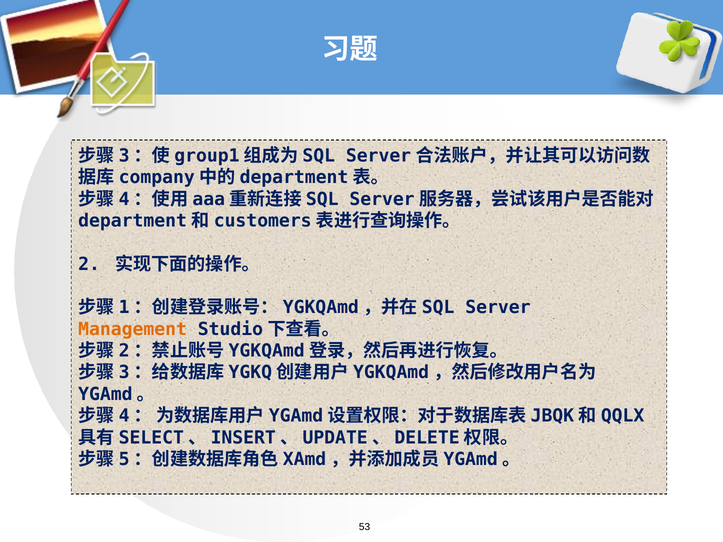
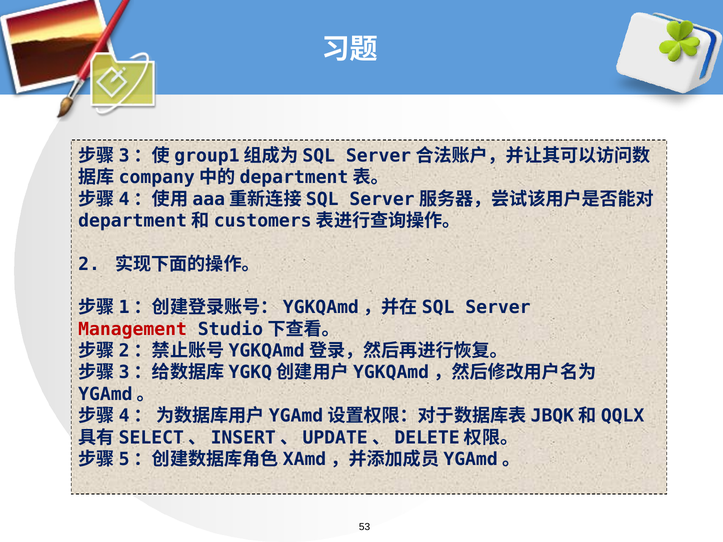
Management colour: orange -> red
